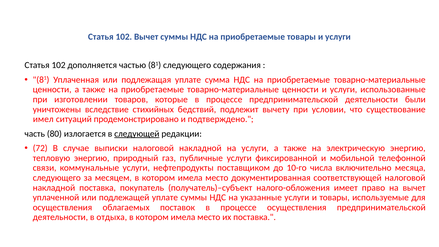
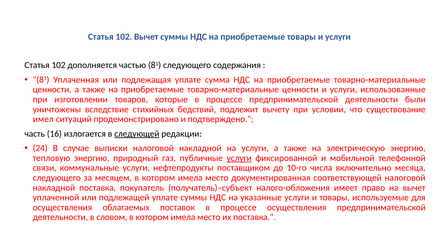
80: 80 -> 16
72: 72 -> 24
услуги at (239, 158) underline: none -> present
отдыха: отдыха -> словом
